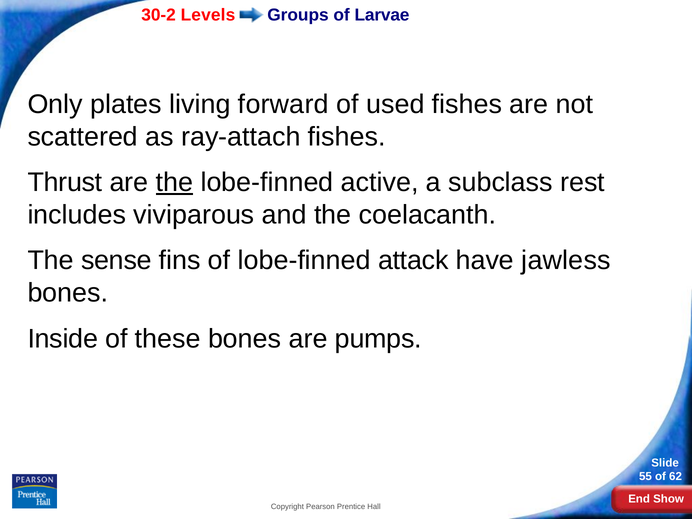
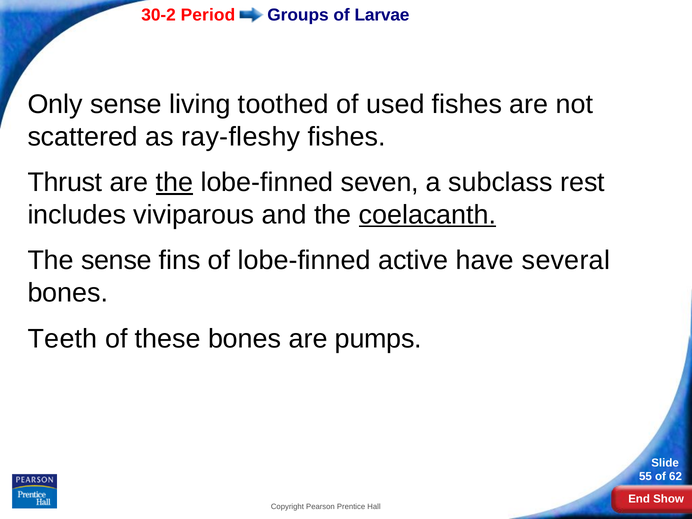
Levels: Levels -> Period
Only plates: plates -> sense
forward: forward -> toothed
ray-attach: ray-attach -> ray-fleshy
active: active -> seven
coelacanth underline: none -> present
attack: attack -> active
jawless: jawless -> several
Inside: Inside -> Teeth
